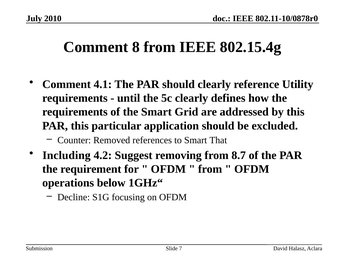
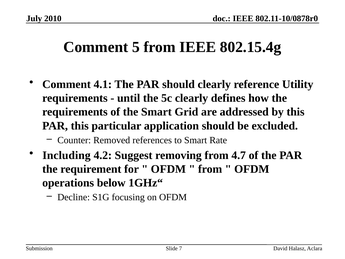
8: 8 -> 5
That: That -> Rate
8.7: 8.7 -> 4.7
